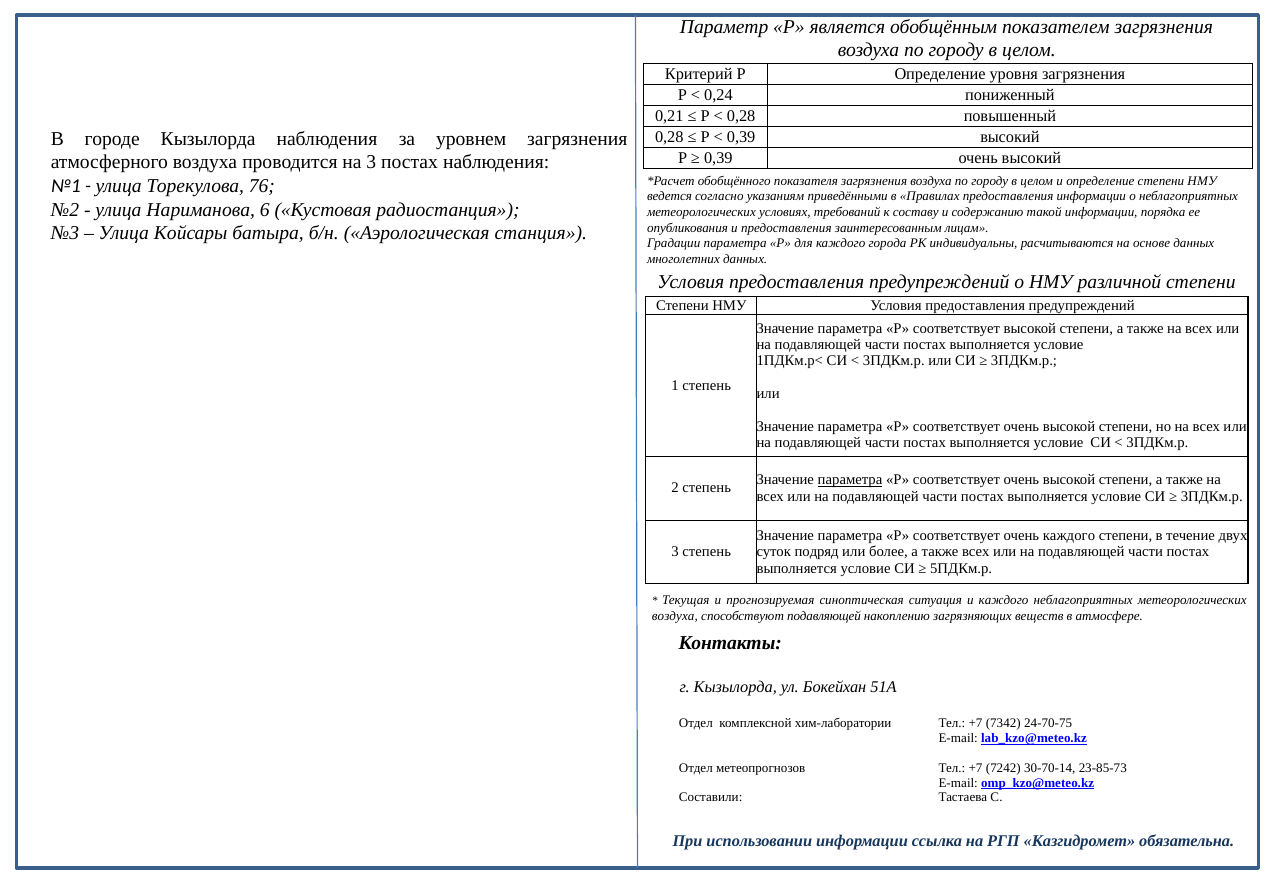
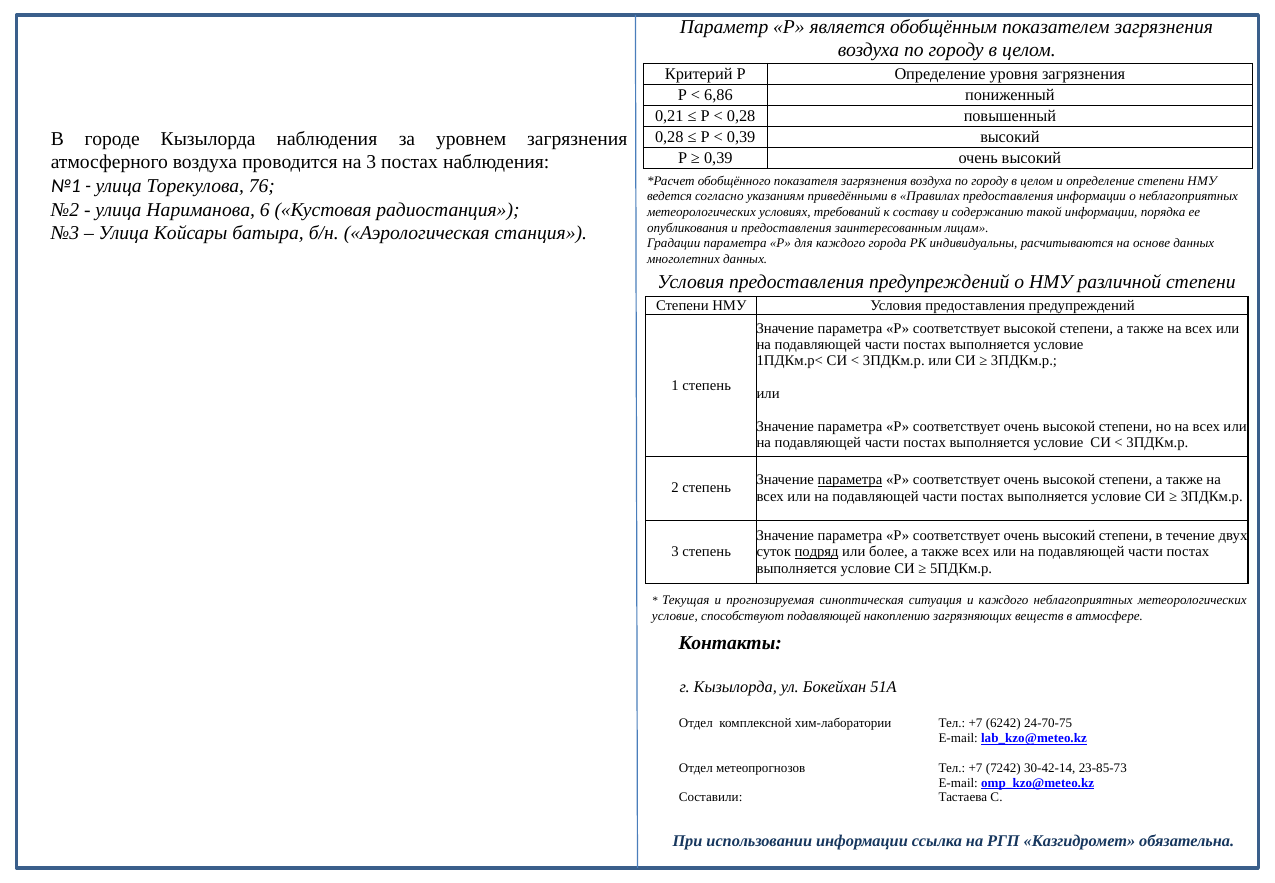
0,24: 0,24 -> 6,86
соответствует очень каждого: каждого -> высокий
подряд underline: none -> present
воздуха at (675, 616): воздуха -> условие
7342: 7342 -> 6242
30-70-14: 30-70-14 -> 30-42-14
